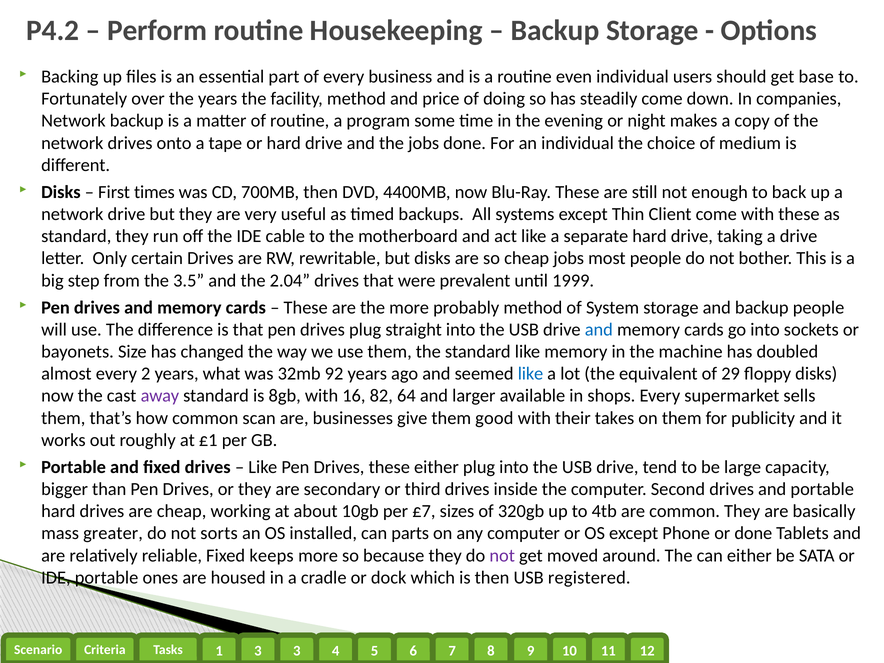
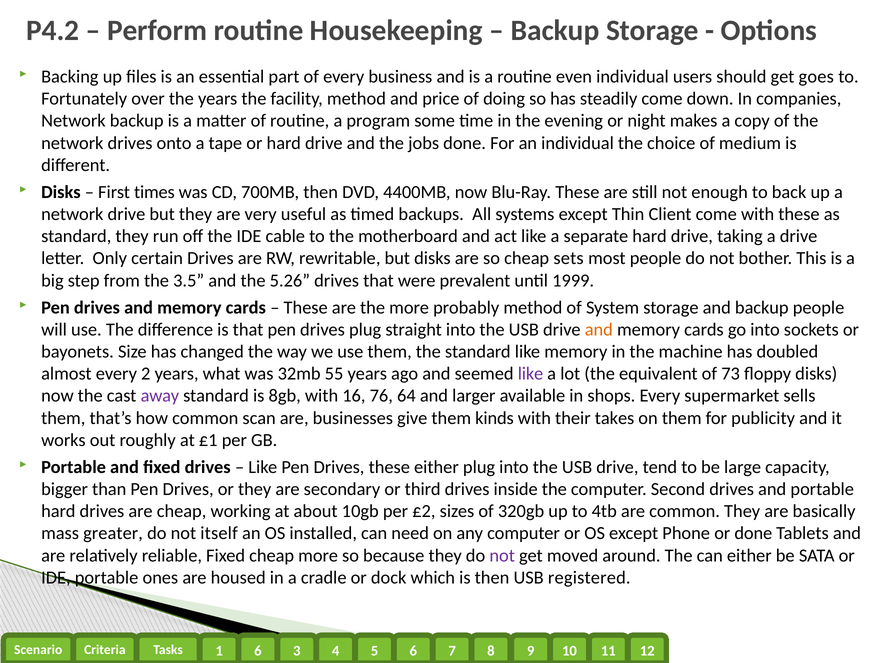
base: base -> goes
cheap jobs: jobs -> sets
2.04: 2.04 -> 5.26
and at (599, 330) colour: blue -> orange
92: 92 -> 55
like at (531, 374) colour: blue -> purple
29: 29 -> 73
82: 82 -> 76
good: good -> kinds
£7: £7 -> £2
sorts: sorts -> itself
parts: parts -> need
Fixed keeps: keeps -> cheap
3 at (258, 651): 3 -> 6
